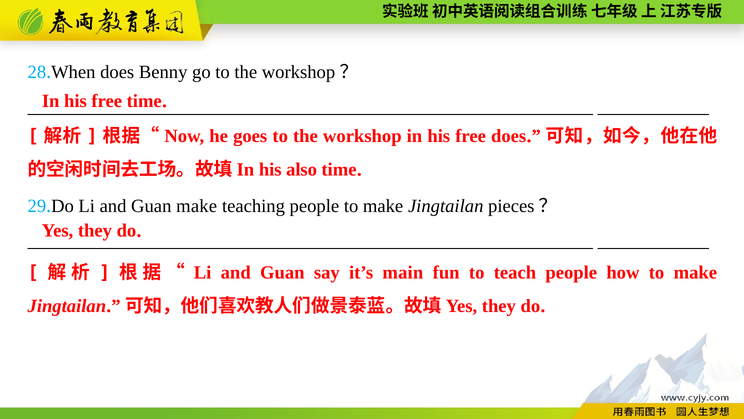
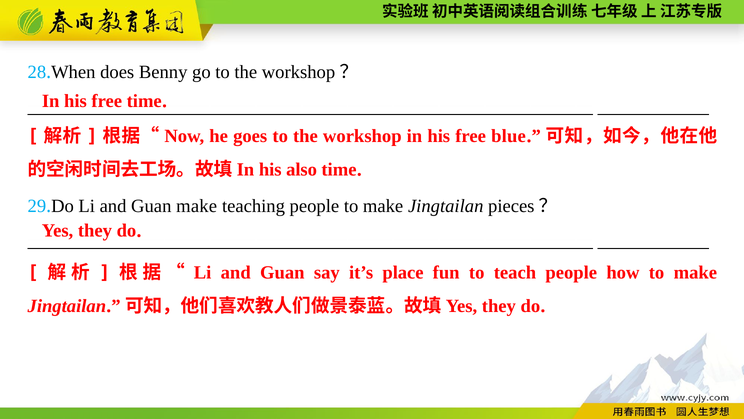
free does: does -> blue
main: main -> place
